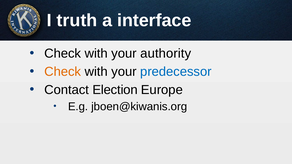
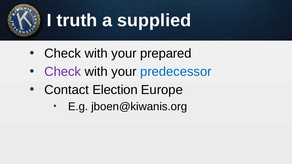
interface: interface -> supplied
authority: authority -> prepared
Check at (63, 72) colour: orange -> purple
